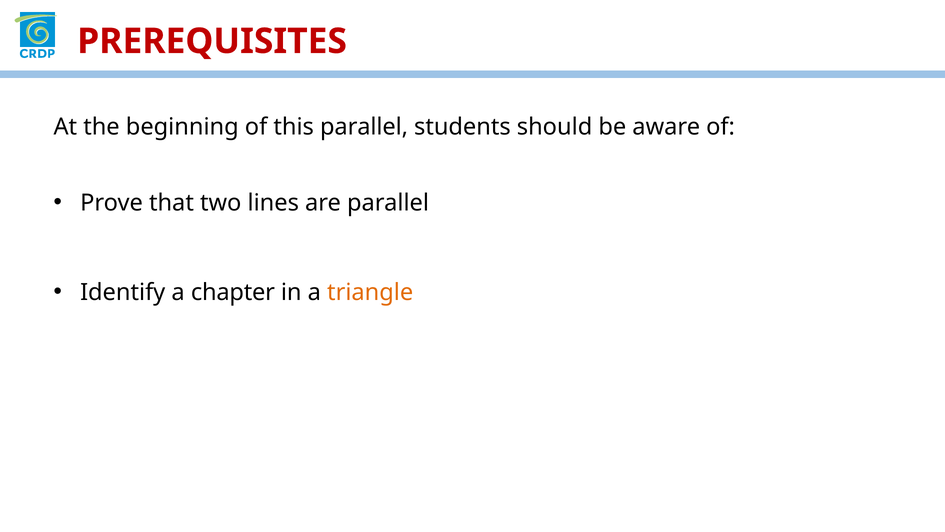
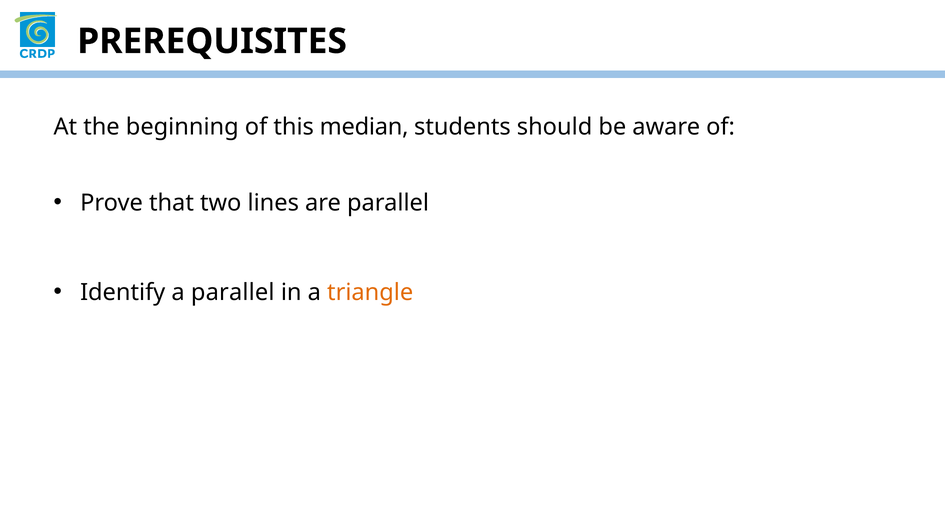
PREREQUISITES colour: red -> black
this parallel: parallel -> median
a chapter: chapter -> parallel
